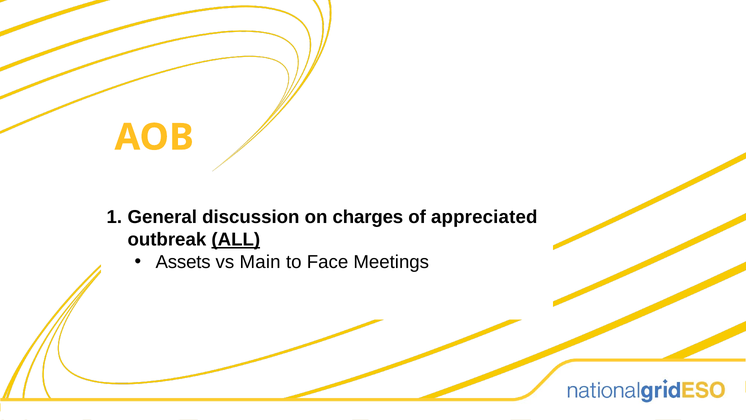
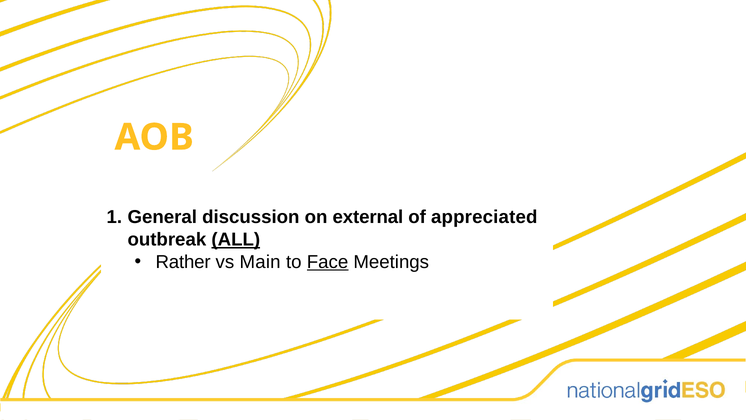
charges: charges -> external
Assets: Assets -> Rather
Face underline: none -> present
